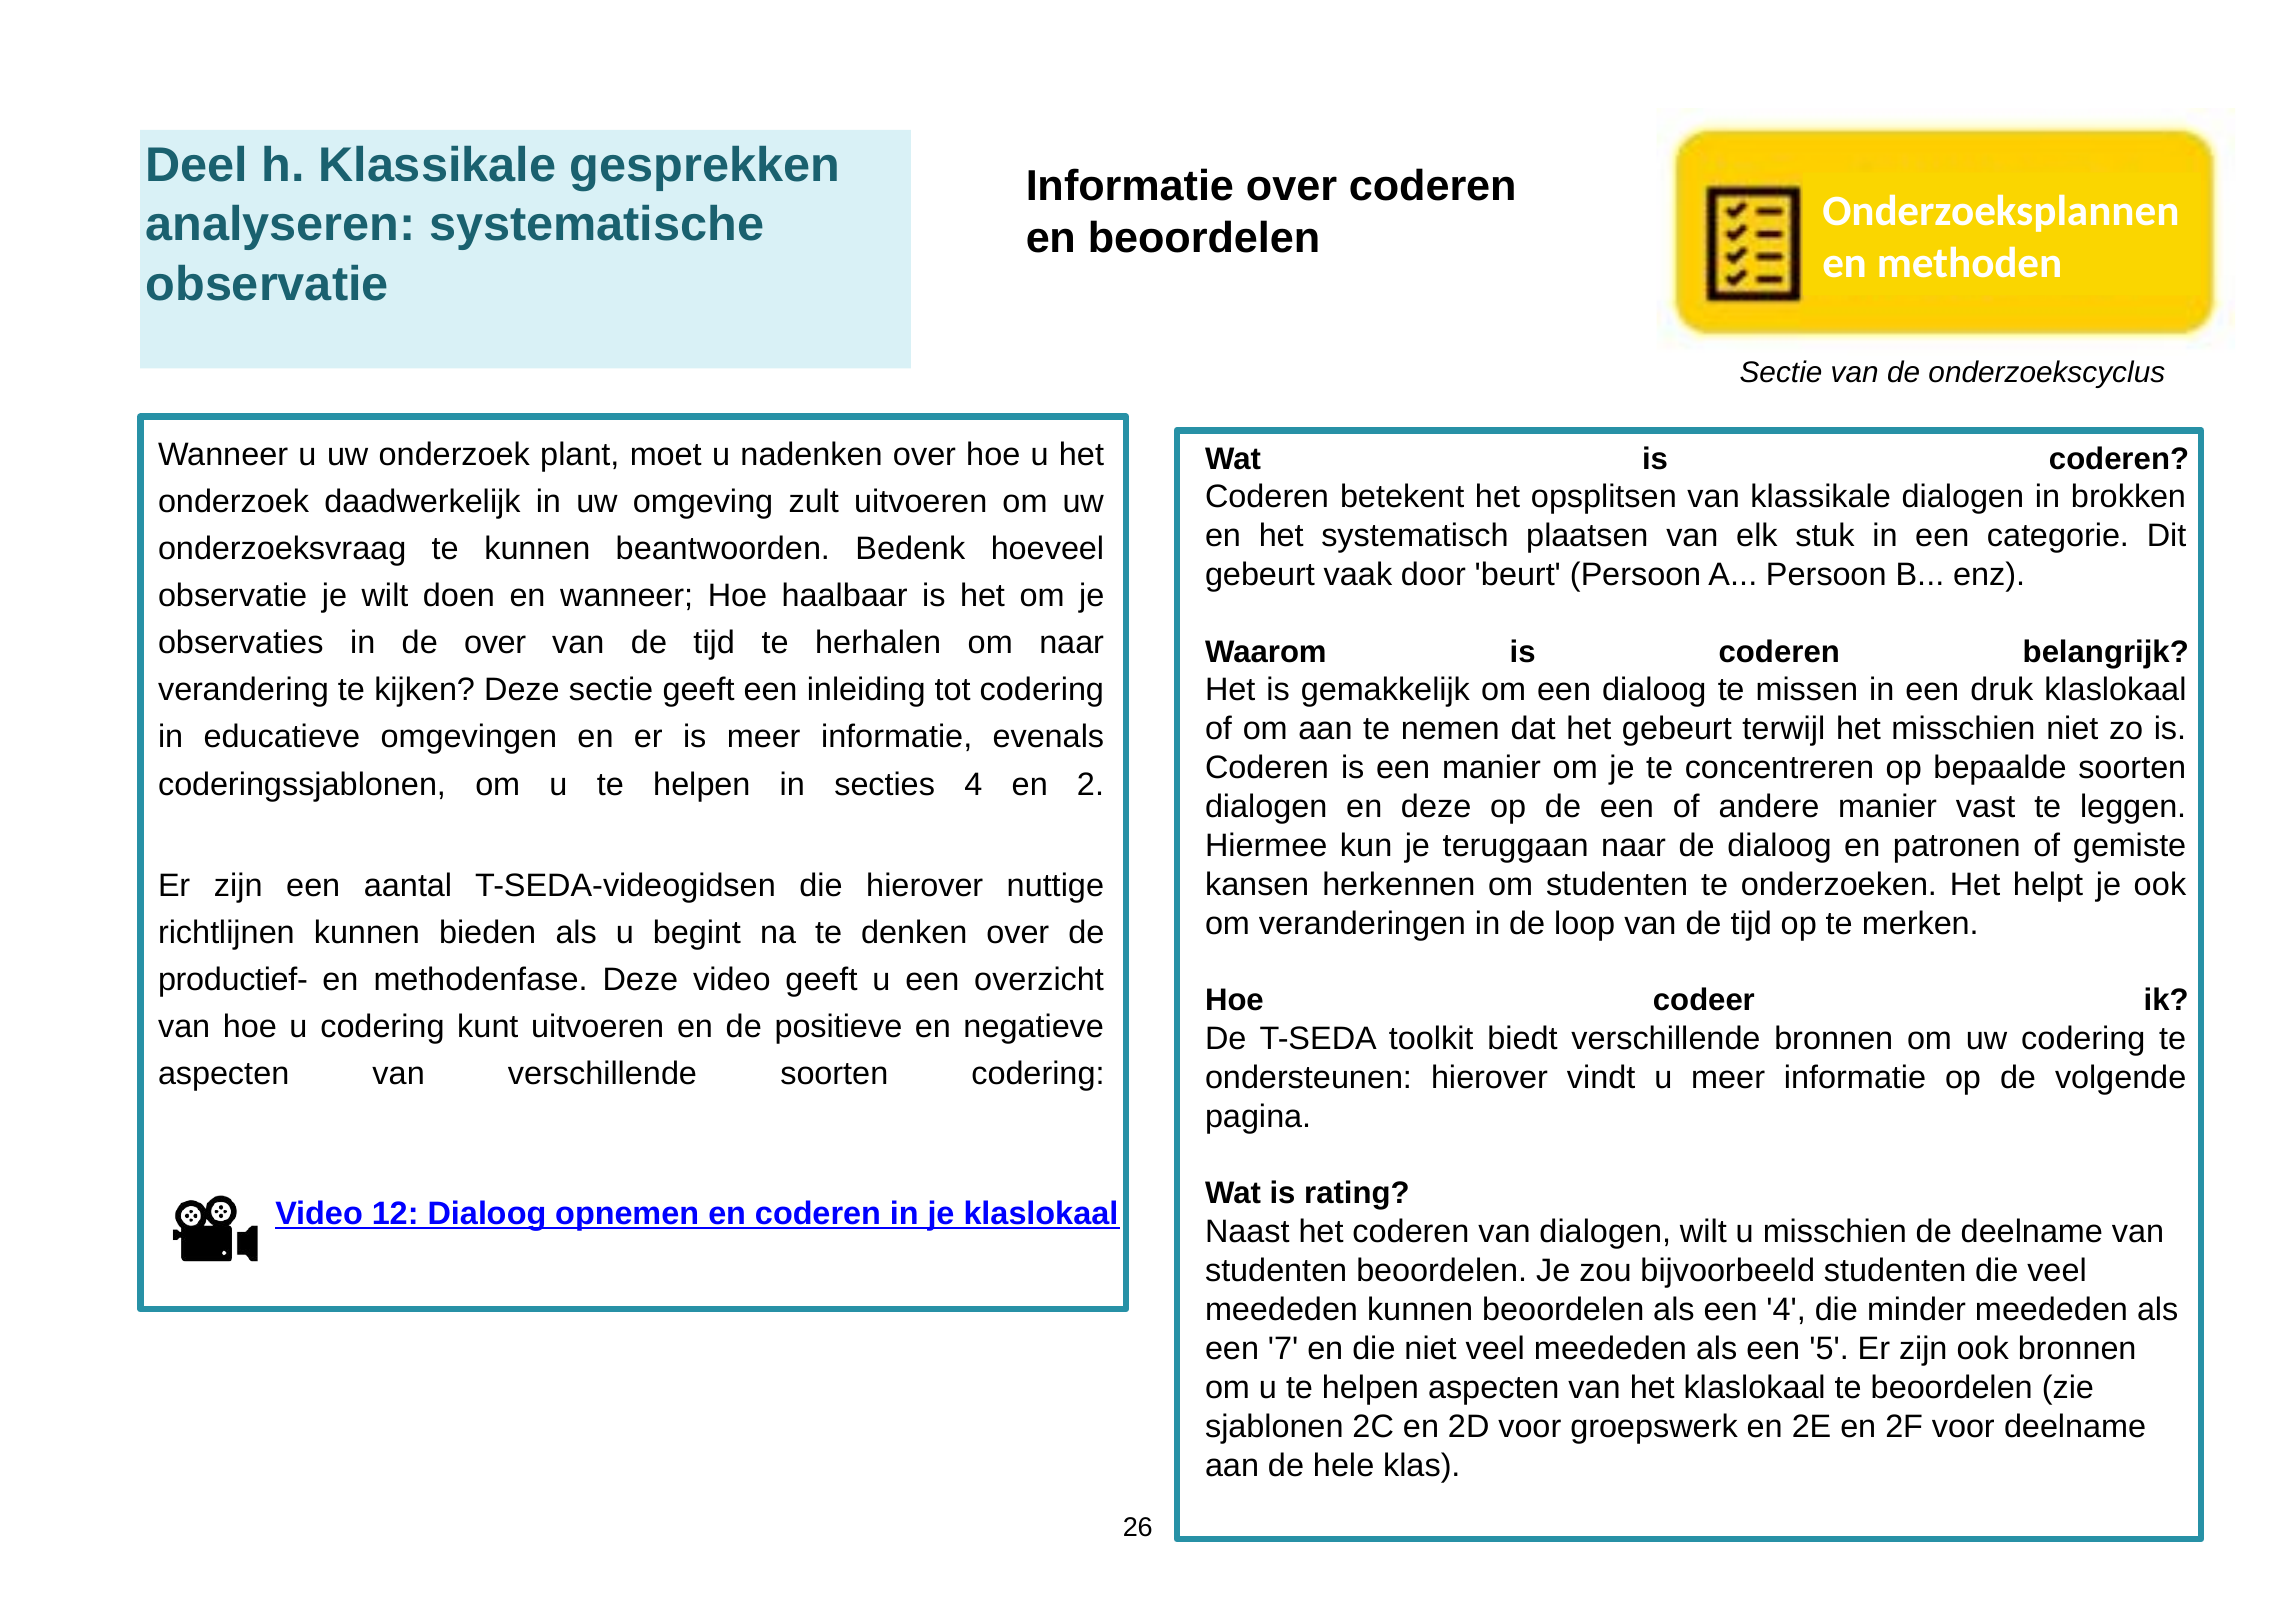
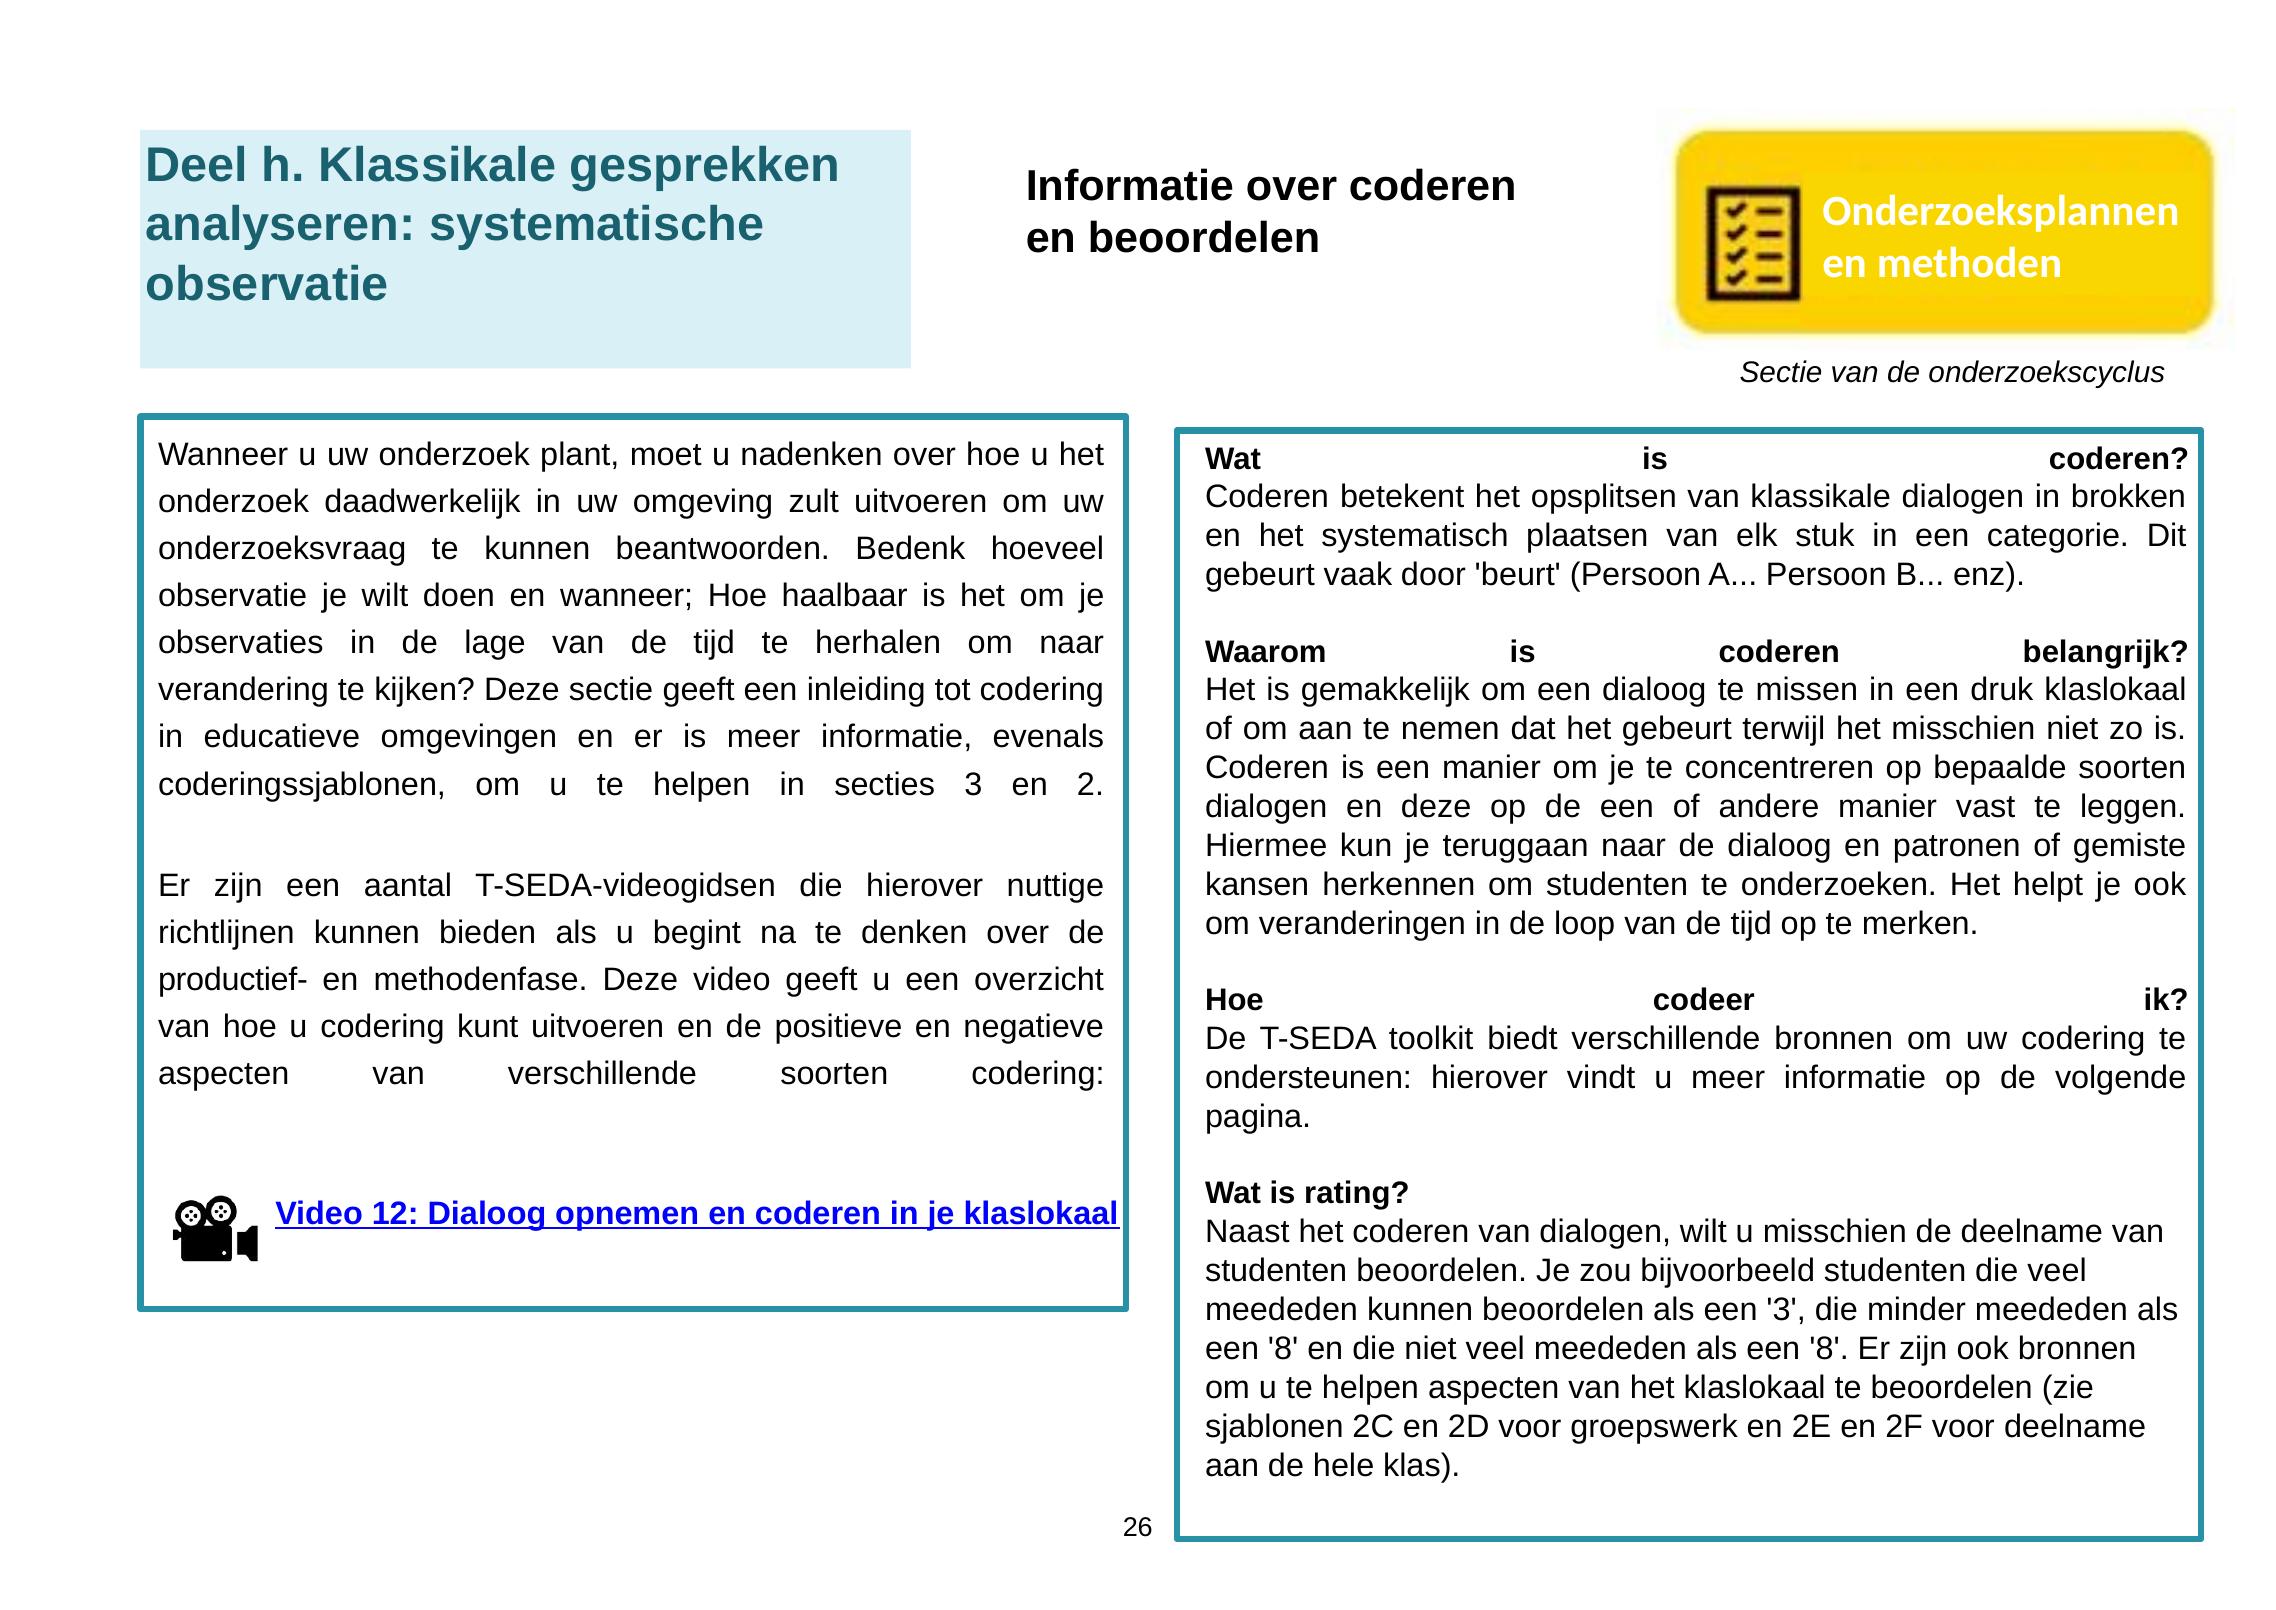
de over: over -> lage
secties 4: 4 -> 3
een 4: 4 -> 3
7 at (1283, 1348): 7 -> 8
5 at (1829, 1348): 5 -> 8
